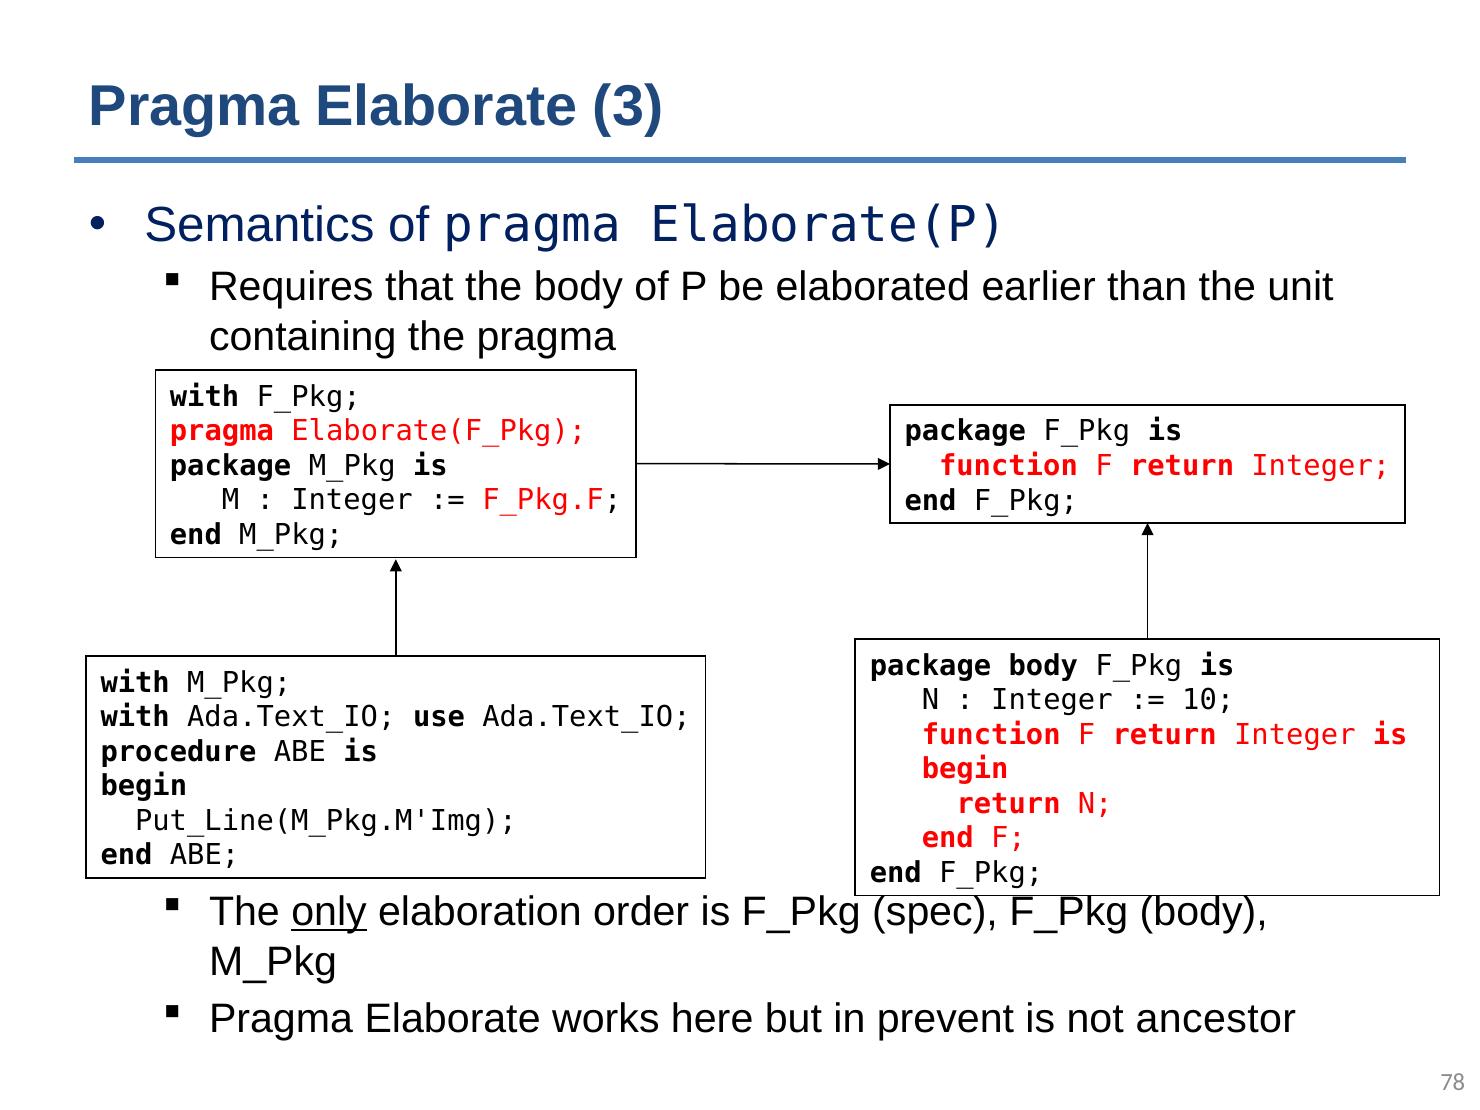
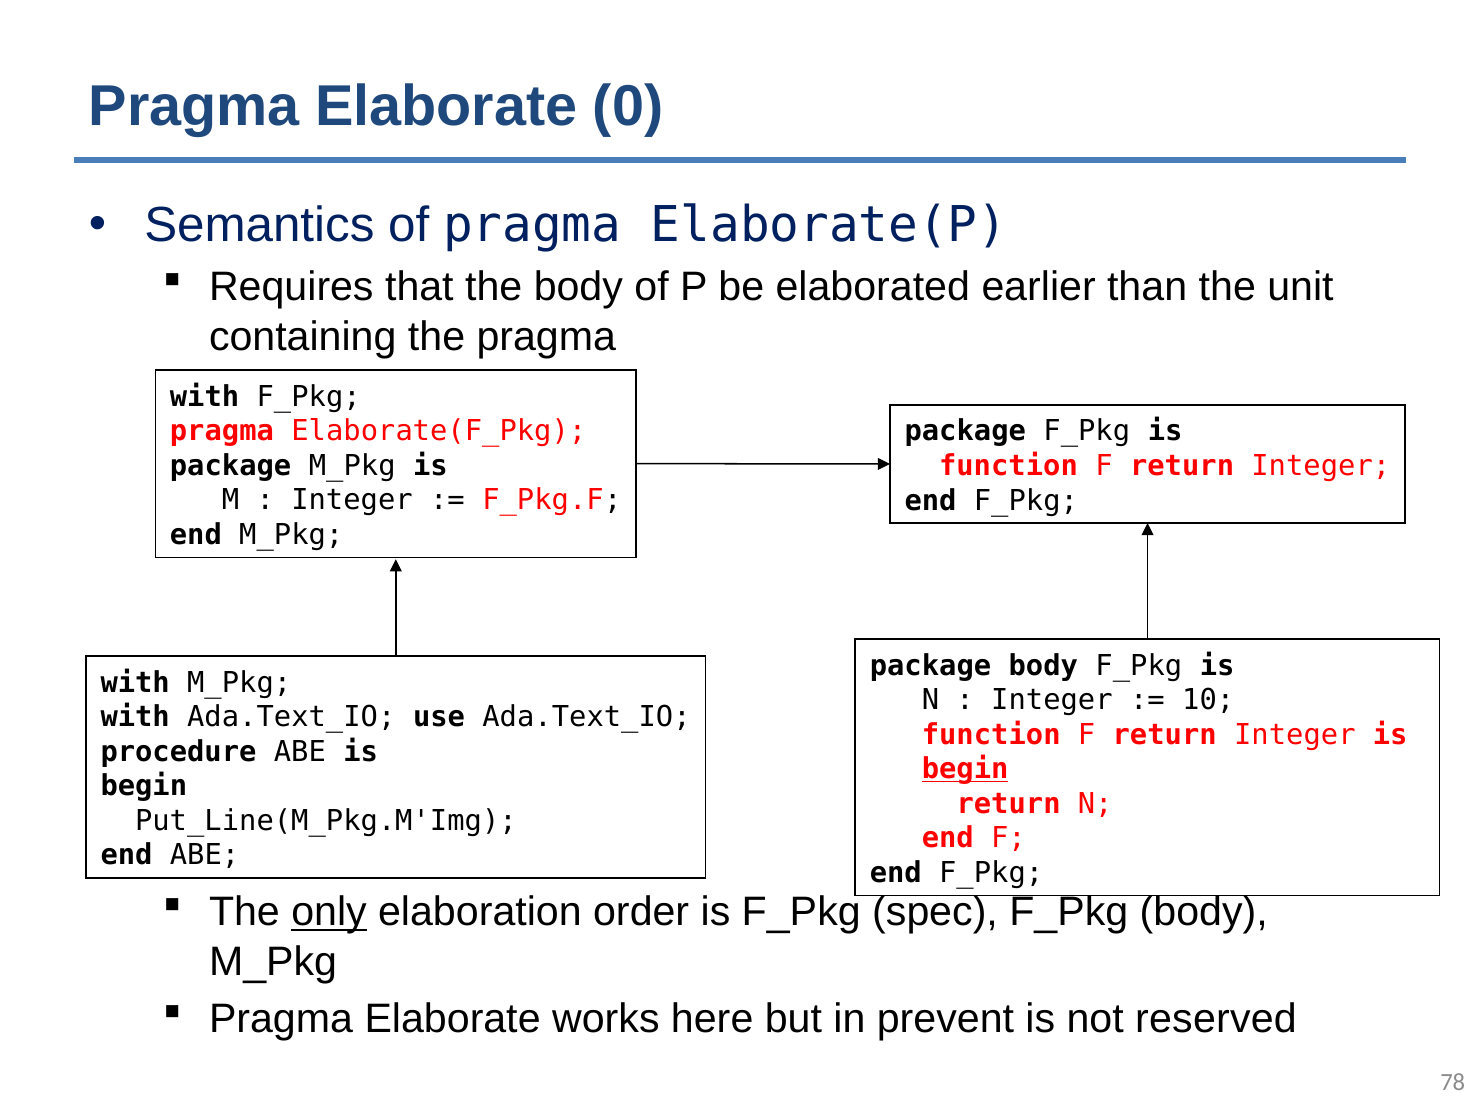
3: 3 -> 0
begin at (965, 769) underline: none -> present
ancestor: ancestor -> reserved
